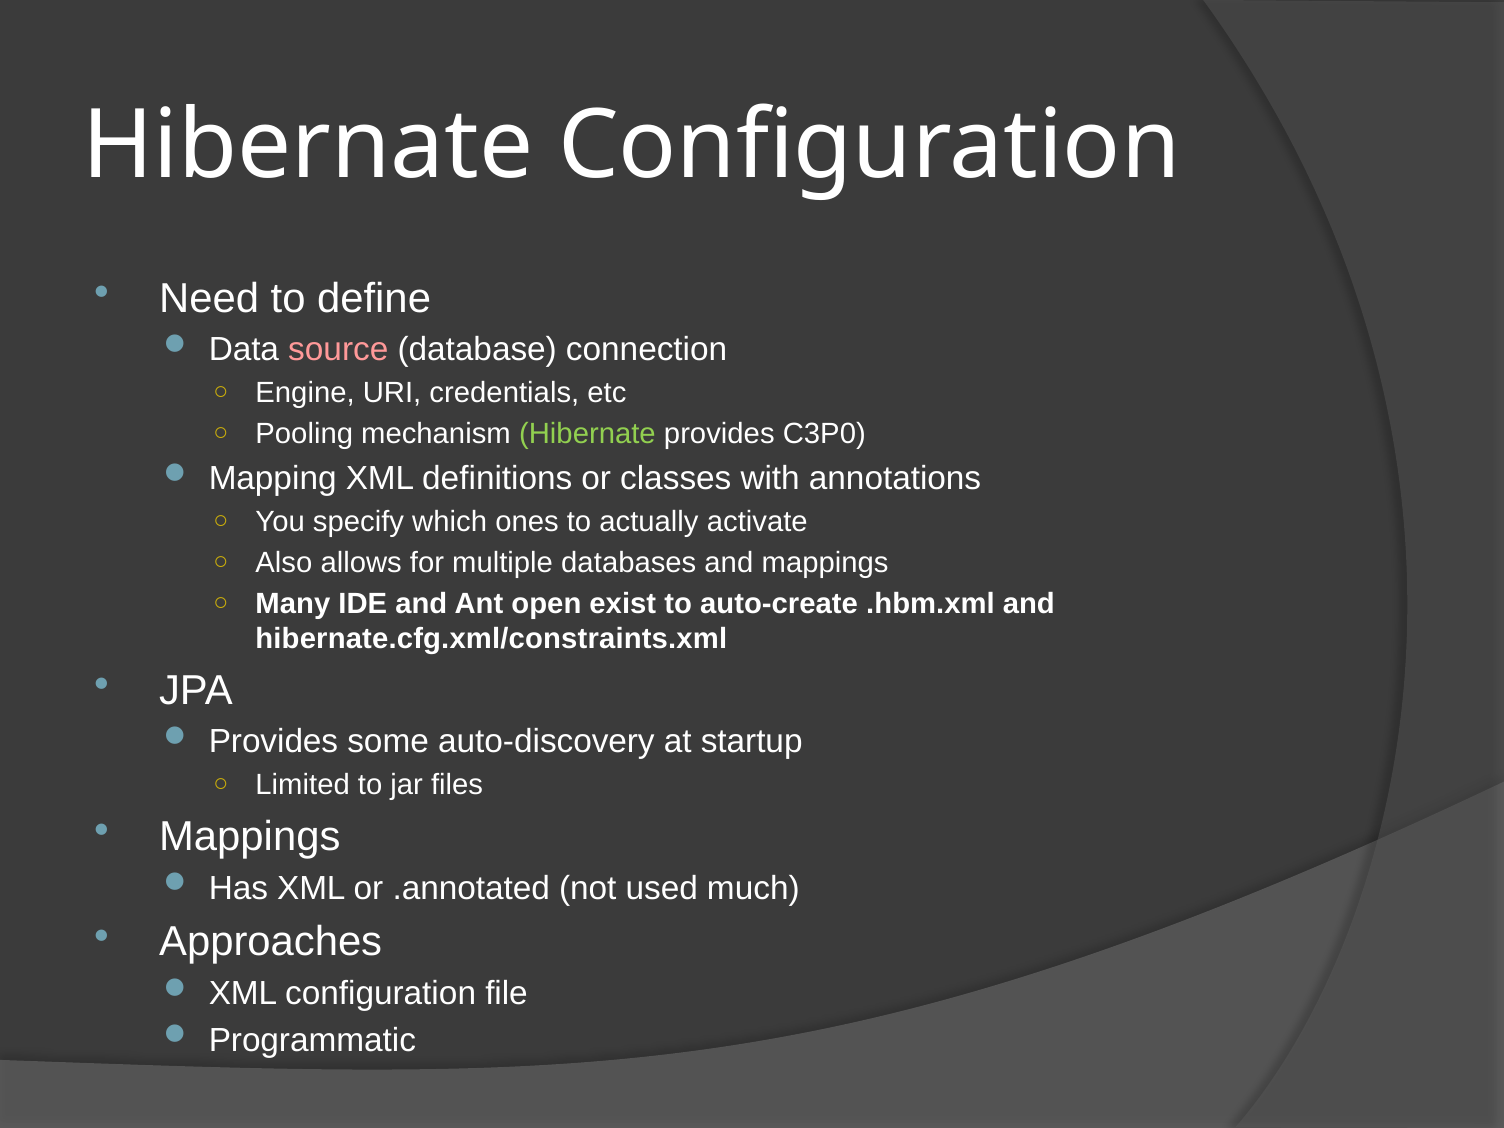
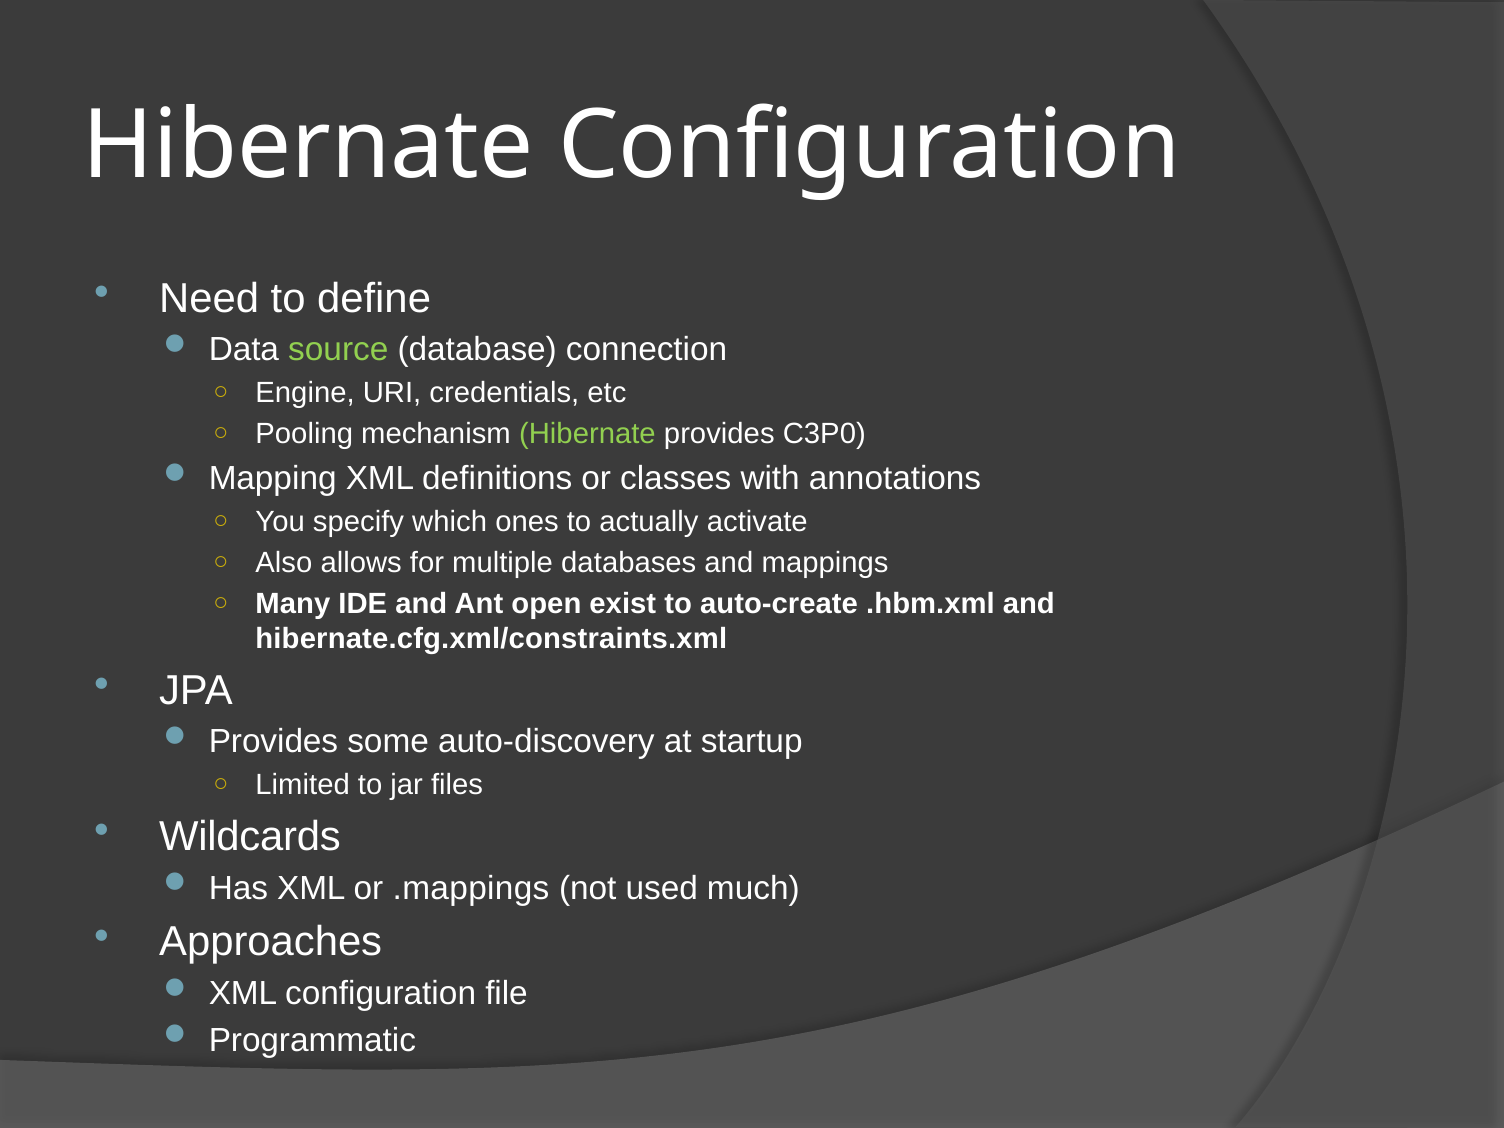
source colour: pink -> light green
Mappings at (250, 837): Mappings -> Wildcards
.annotated: .annotated -> .mappings
